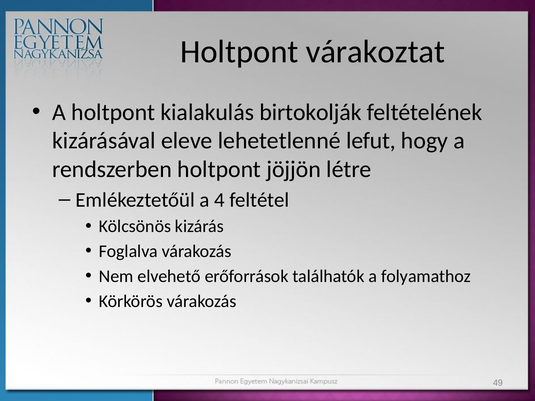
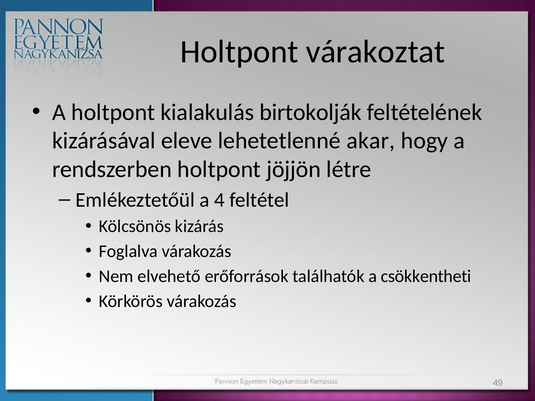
lefut: lefut -> akar
folyamathoz: folyamathoz -> csökkentheti
